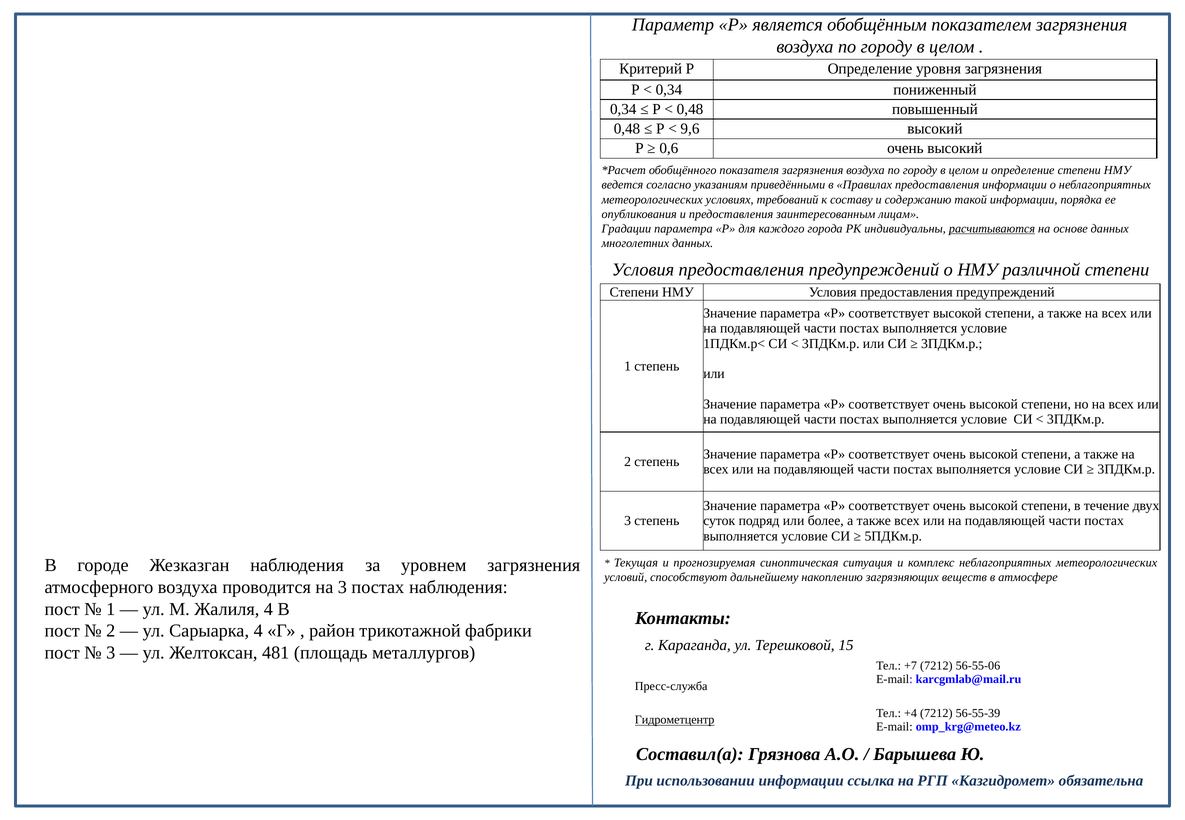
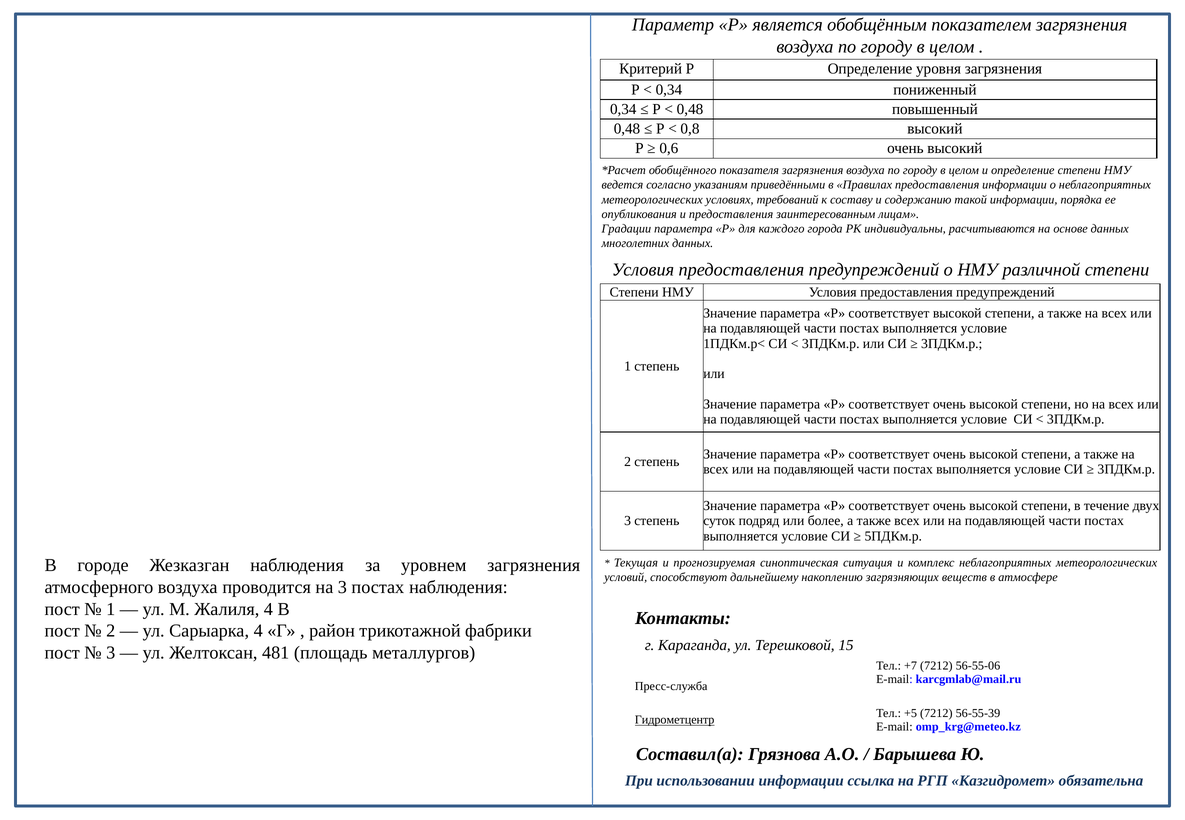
9,6: 9,6 -> 0,8
расчитываются underline: present -> none
+4: +4 -> +5
